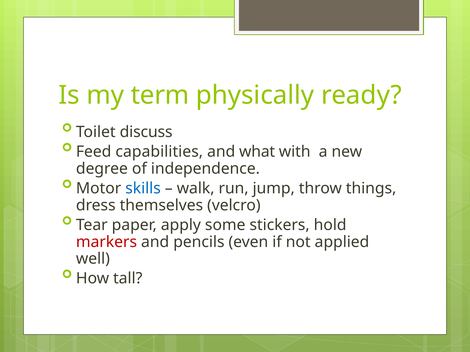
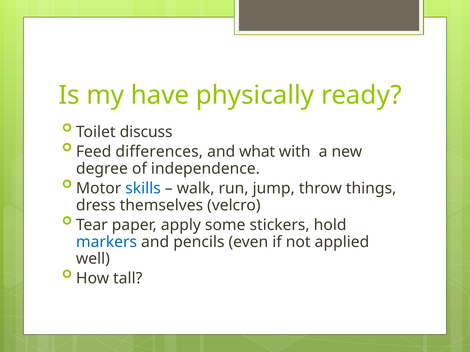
term: term -> have
capabilities: capabilities -> differences
markers colour: red -> blue
